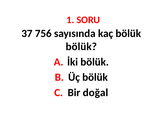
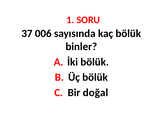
756: 756 -> 006
bölük at (81, 47): bölük -> binler
